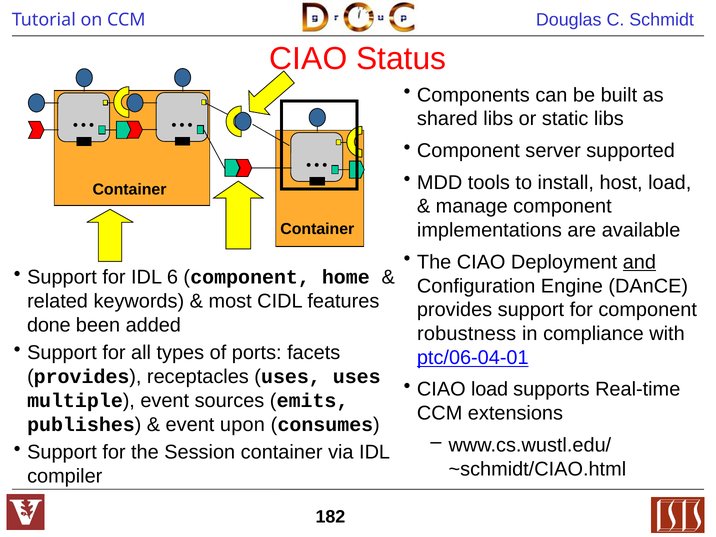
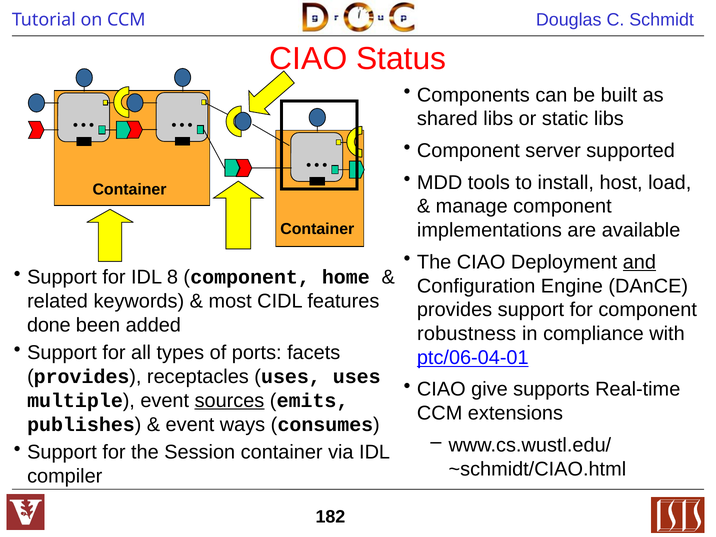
6: 6 -> 8
CIAO load: load -> give
sources underline: none -> present
upon: upon -> ways
